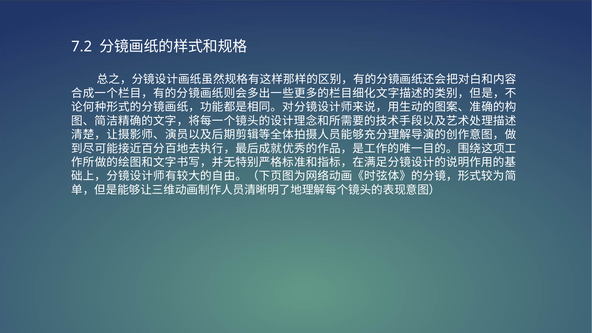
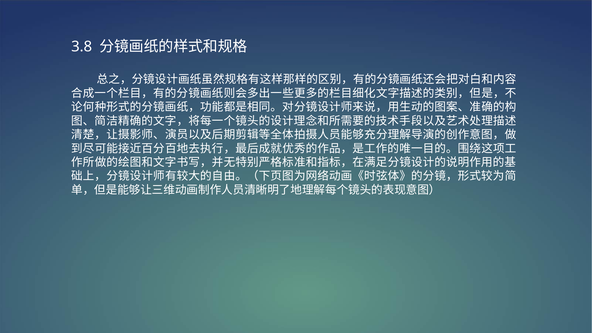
7.2: 7.2 -> 3.8
